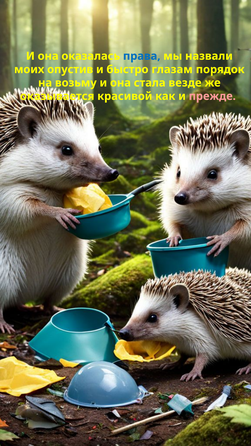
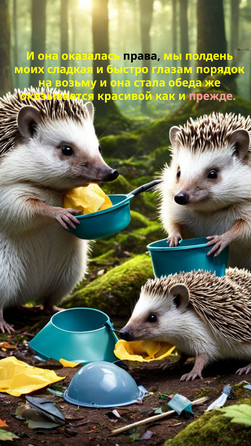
права colour: blue -> black
назвали: назвали -> полдень
опустив: опустив -> сладкая
везде: везде -> обеда
